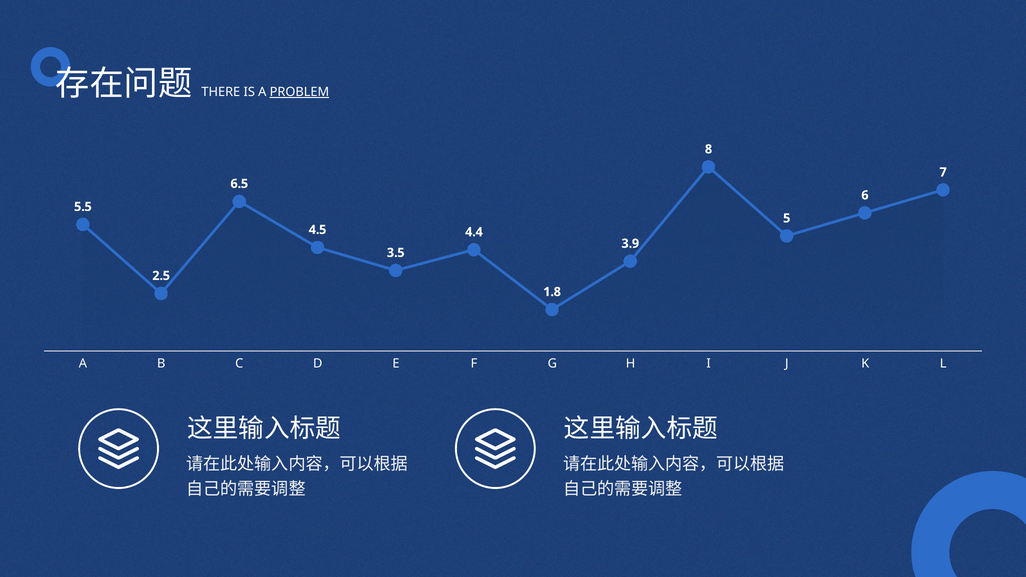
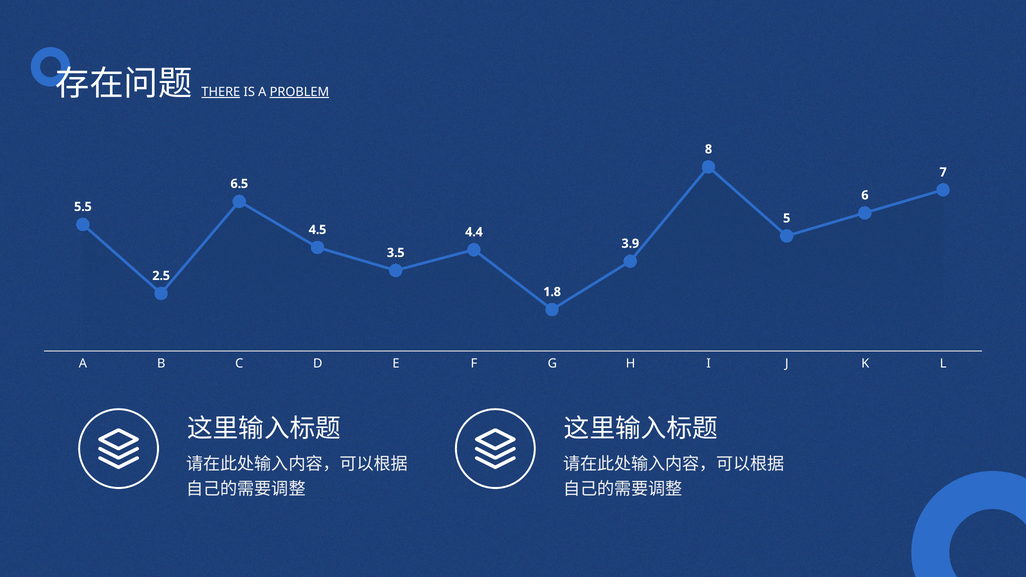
THERE underline: none -> present
